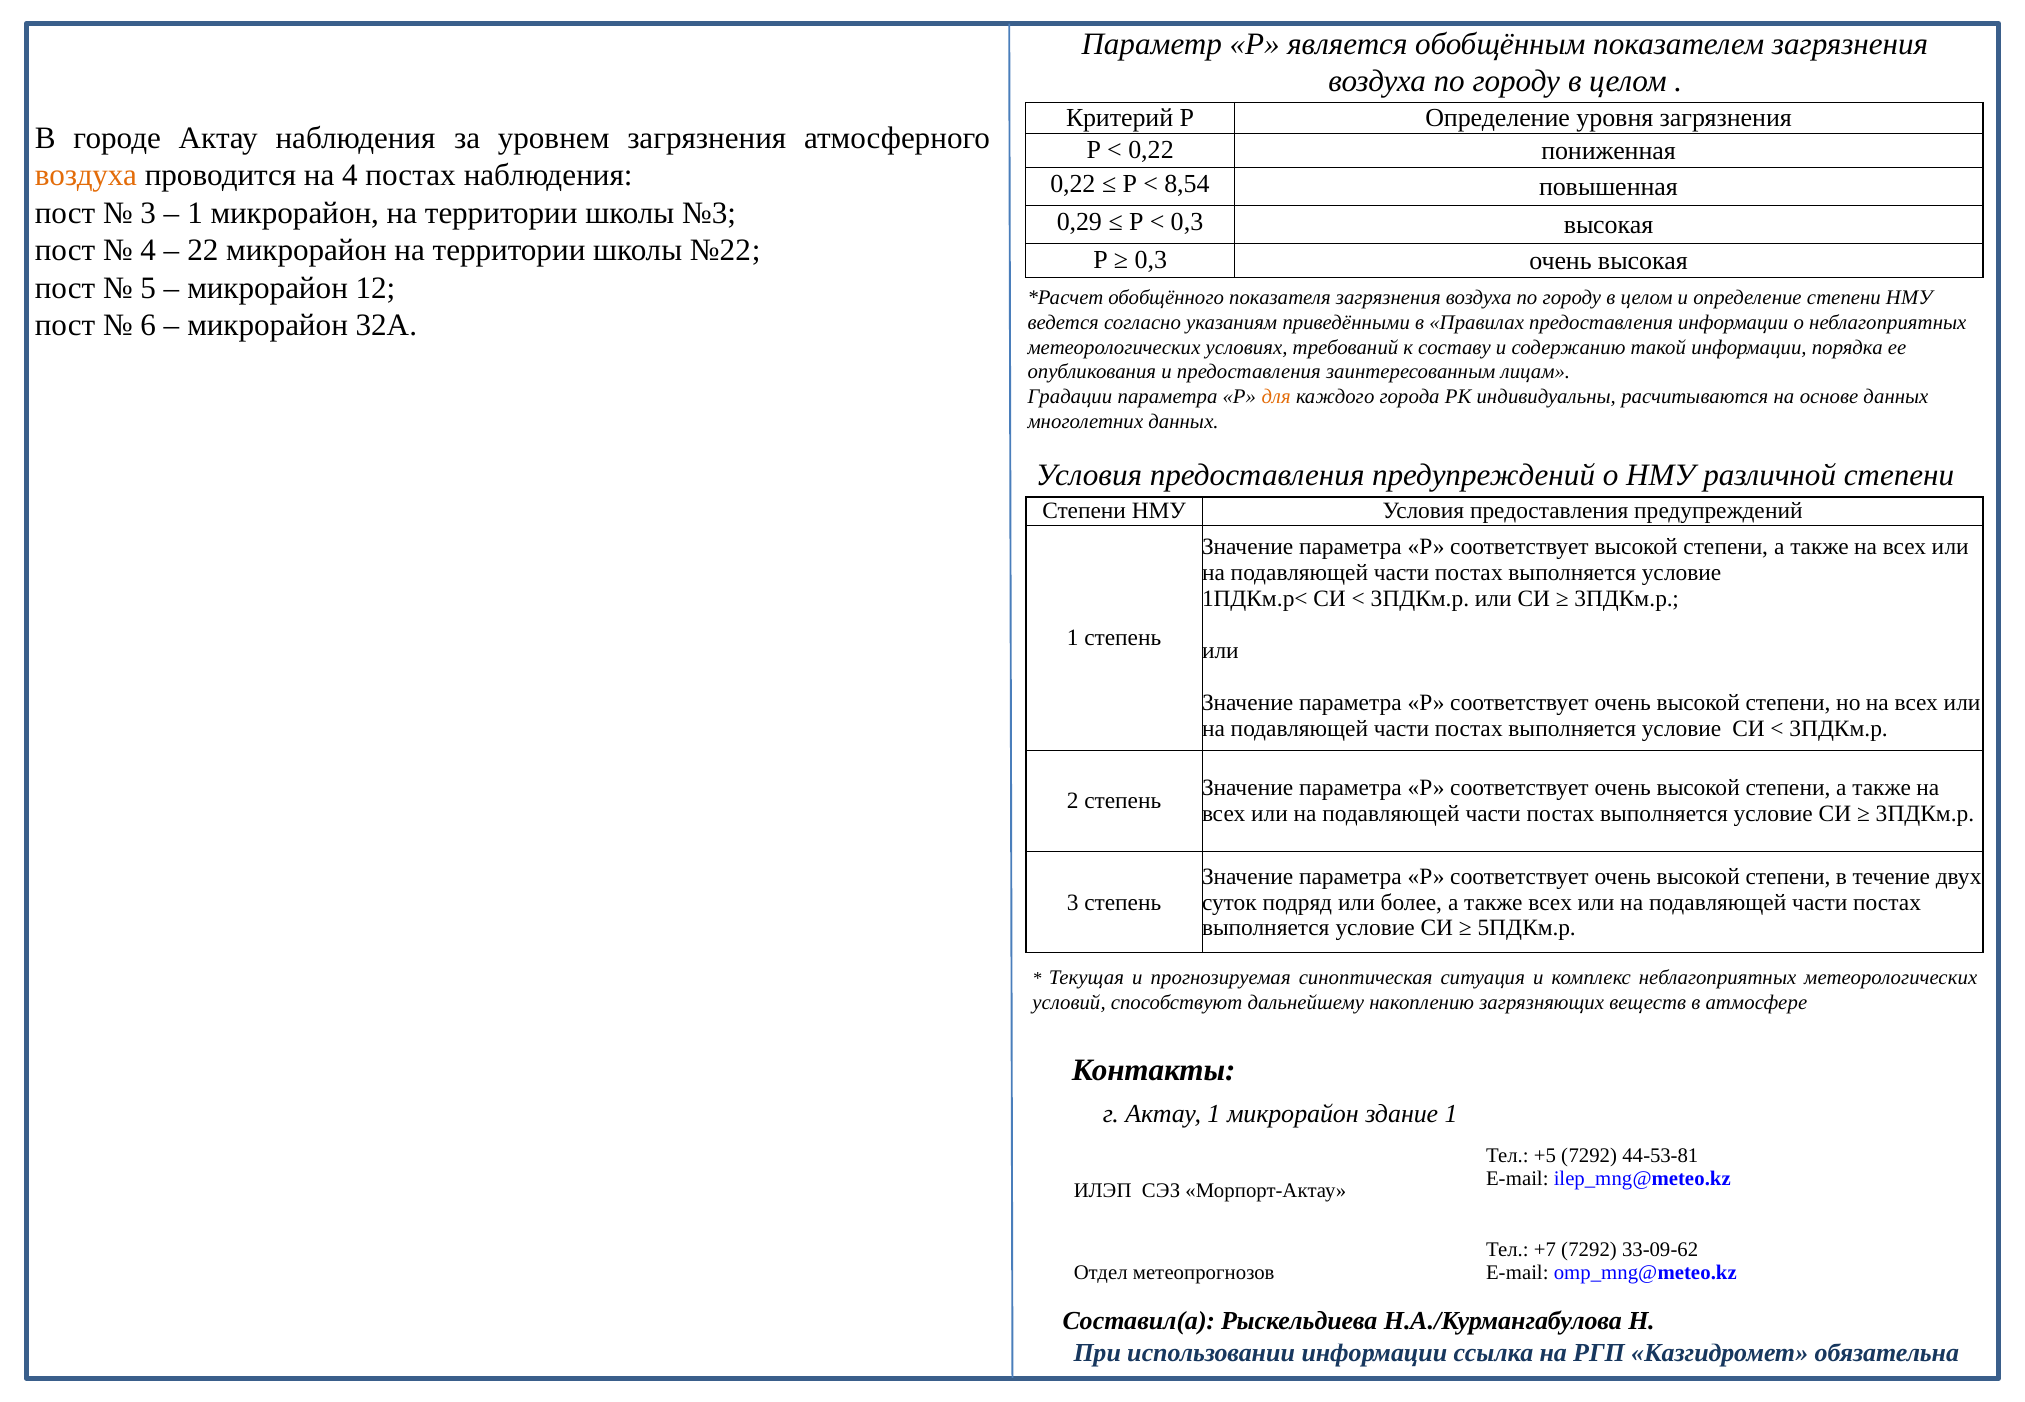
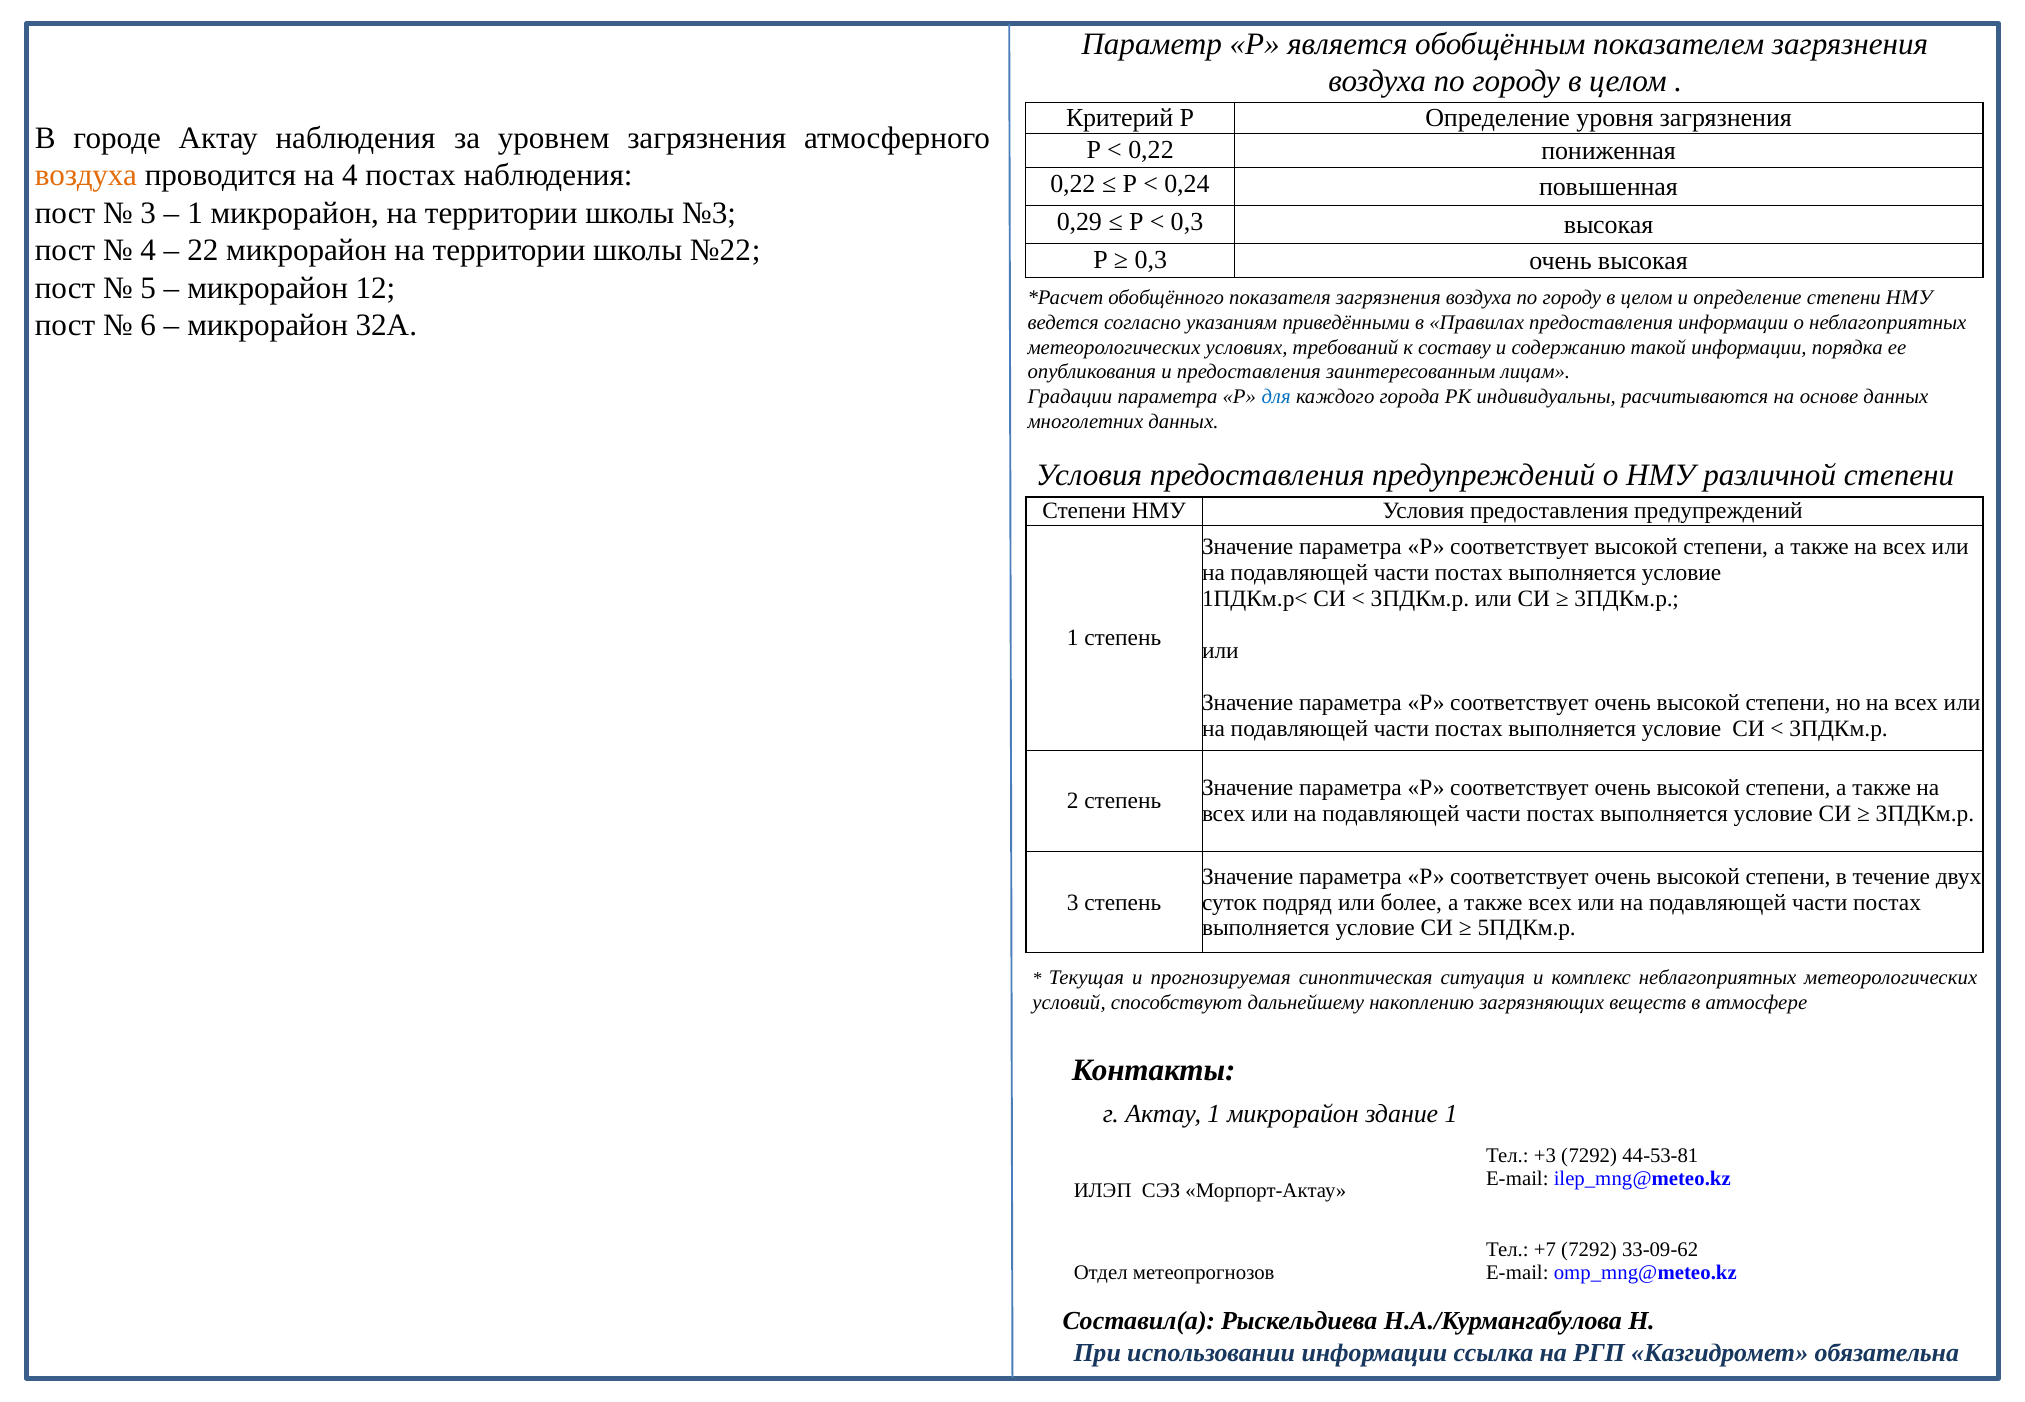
8,54: 8,54 -> 0,24
для colour: orange -> blue
+5: +5 -> +3
